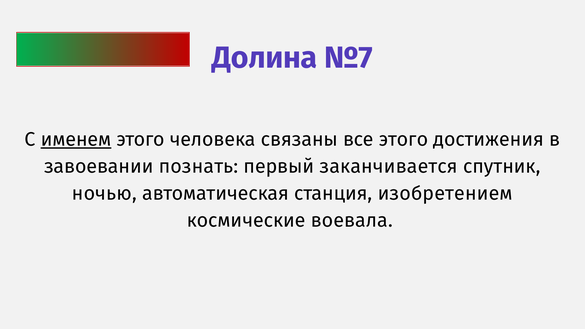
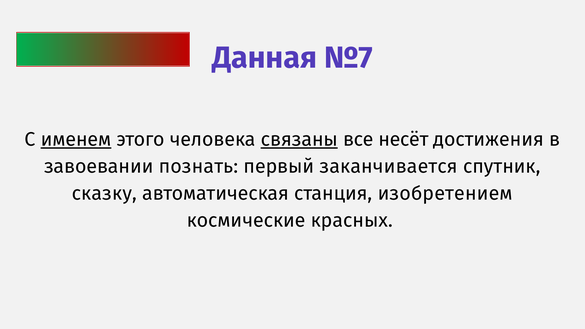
Долина: Долина -> Данная
связаны underline: none -> present
все этого: этого -> несёт
ночью: ночью -> сказку
воевала: воевала -> красных
